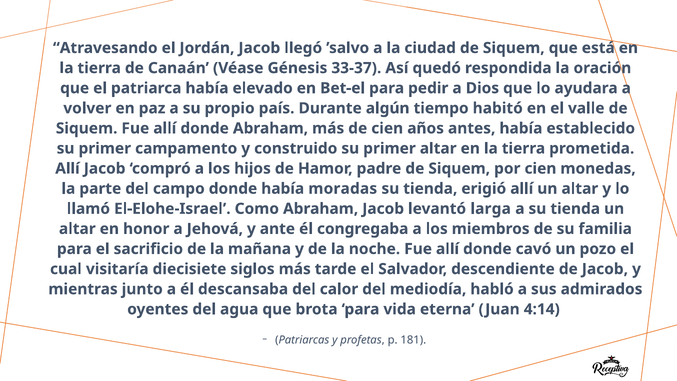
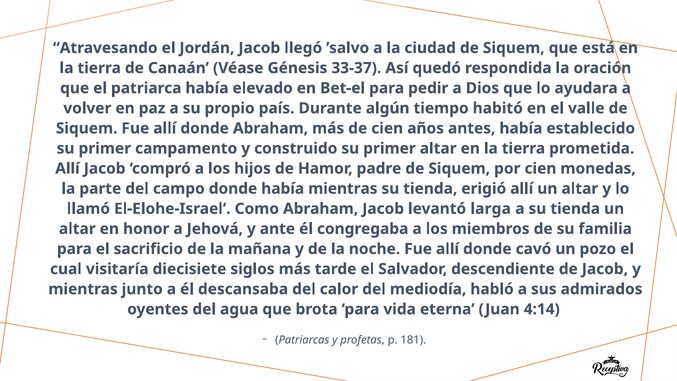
había moradas: moradas -> mientras
